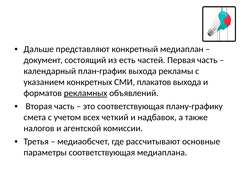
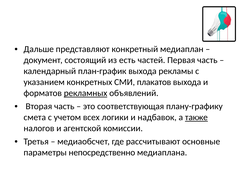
четкий: четкий -> логики
также underline: none -> present
параметры соответствующая: соответствующая -> непосредственно
